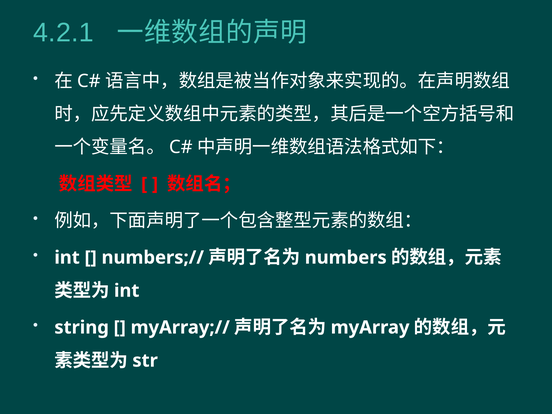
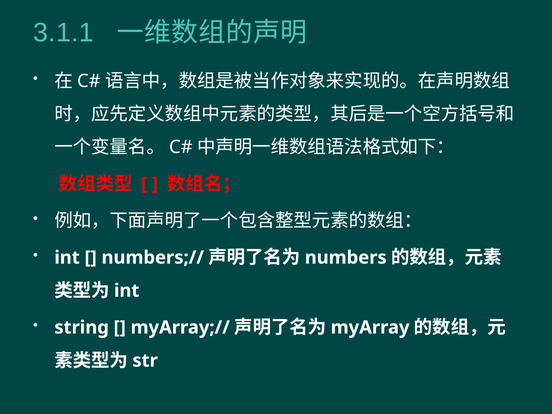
4.2.1: 4.2.1 -> 3.1.1
